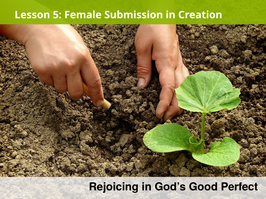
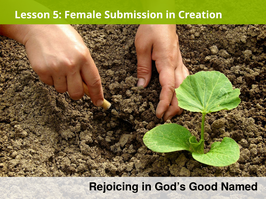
Perfect: Perfect -> Named
